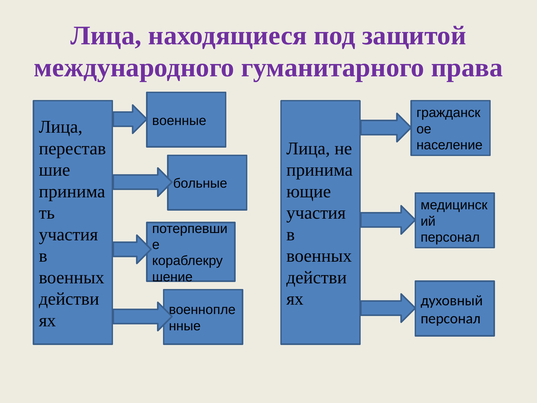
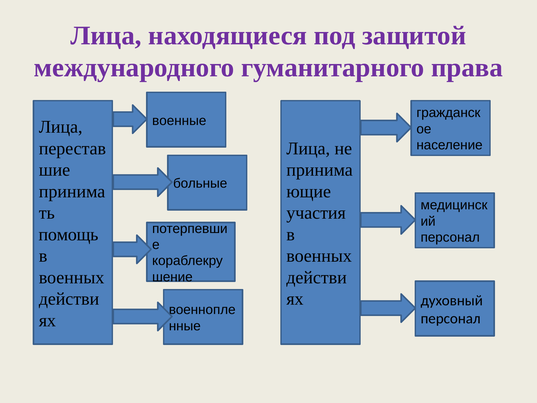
участия at (68, 234): участия -> помощь
